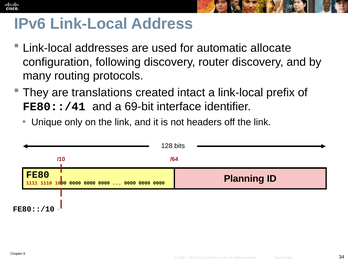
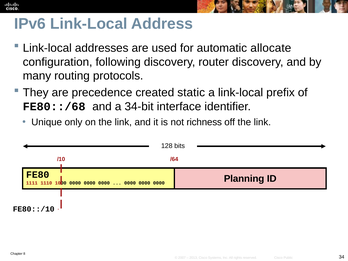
translations: translations -> precedence
intact: intact -> static
FE80::/41: FE80::/41 -> FE80::/68
69-bit: 69-bit -> 34-bit
headers: headers -> richness
